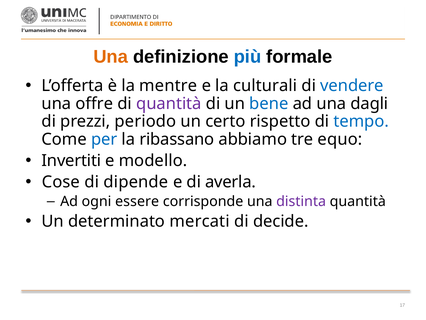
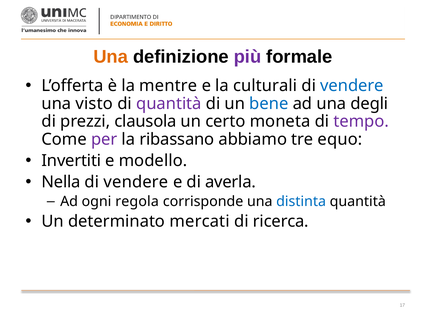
più colour: blue -> purple
offre: offre -> visto
dagli: dagli -> degli
periodo: periodo -> clausola
rispetto: rispetto -> moneta
tempo colour: blue -> purple
per colour: blue -> purple
Cose: Cose -> Nella
dipende at (136, 182): dipende -> vendere
essere: essere -> regola
distinta colour: purple -> blue
decide: decide -> ricerca
